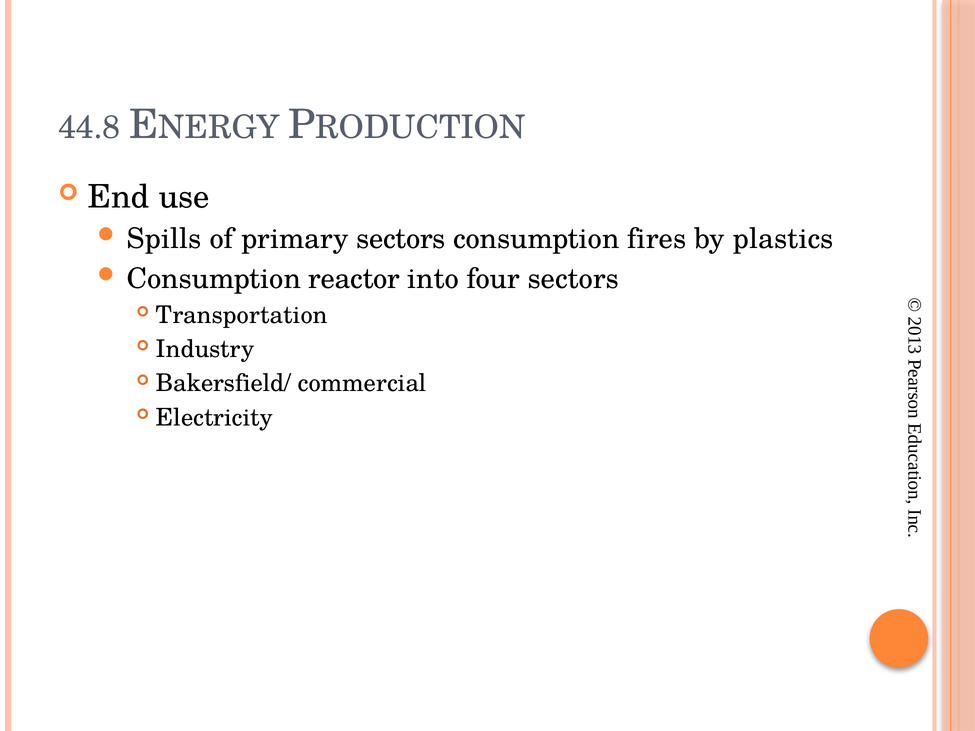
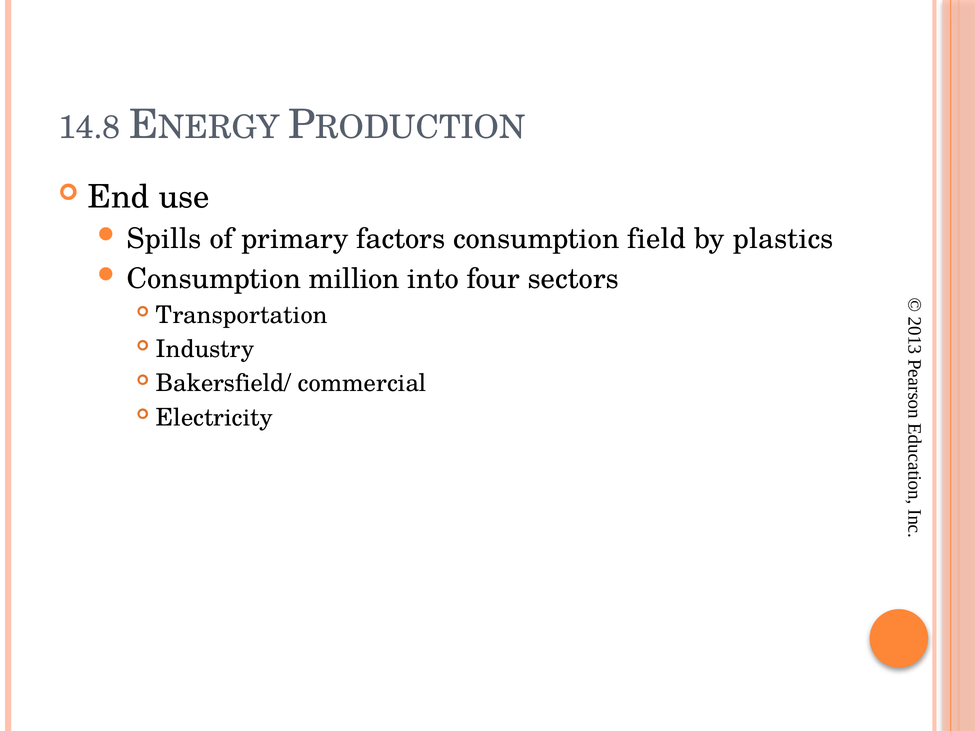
44.8: 44.8 -> 14.8
primary sectors: sectors -> factors
fires: fires -> field
reactor: reactor -> million
